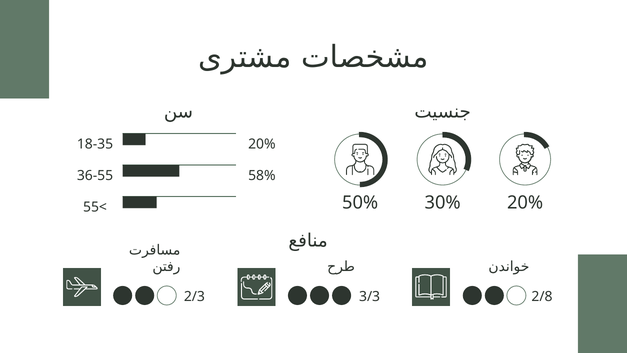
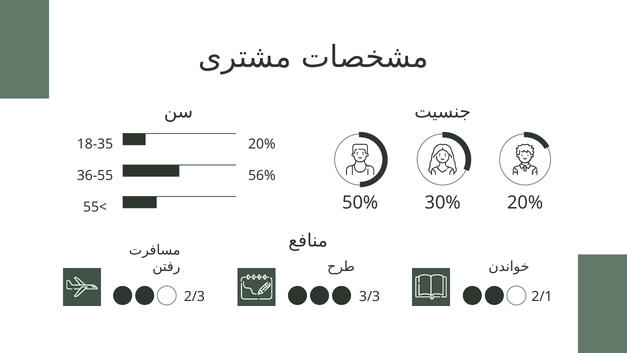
58%: 58% -> 56%
2/8: 2/8 -> 2/1
